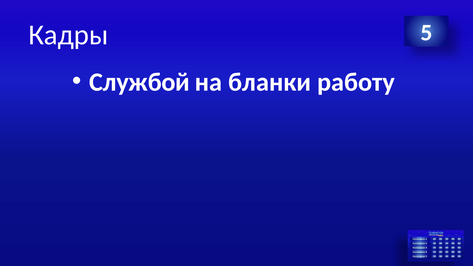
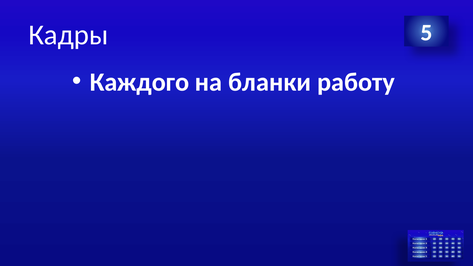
Службой: Службой -> Каждого
